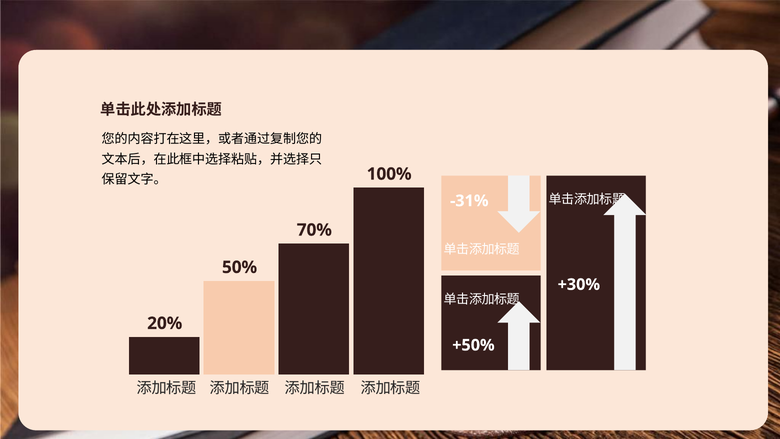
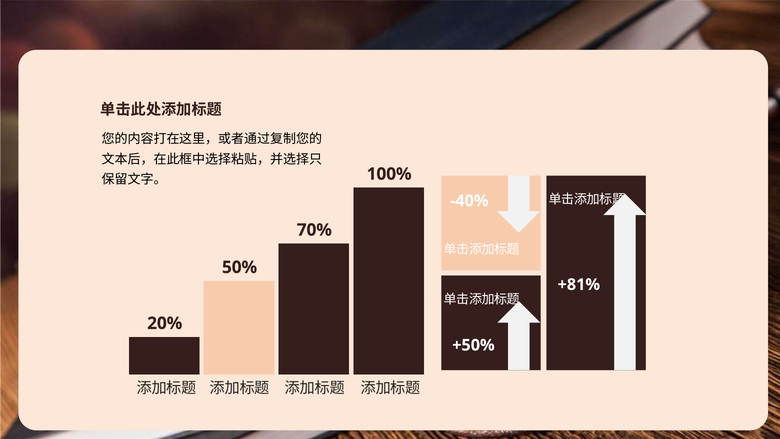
-31%: -31% -> -40%
+30%: +30% -> +81%
